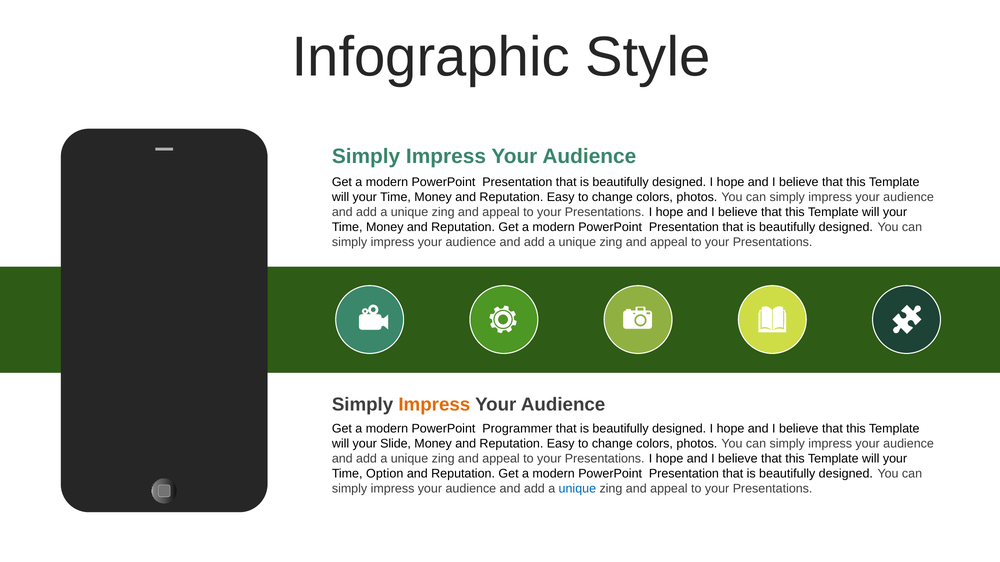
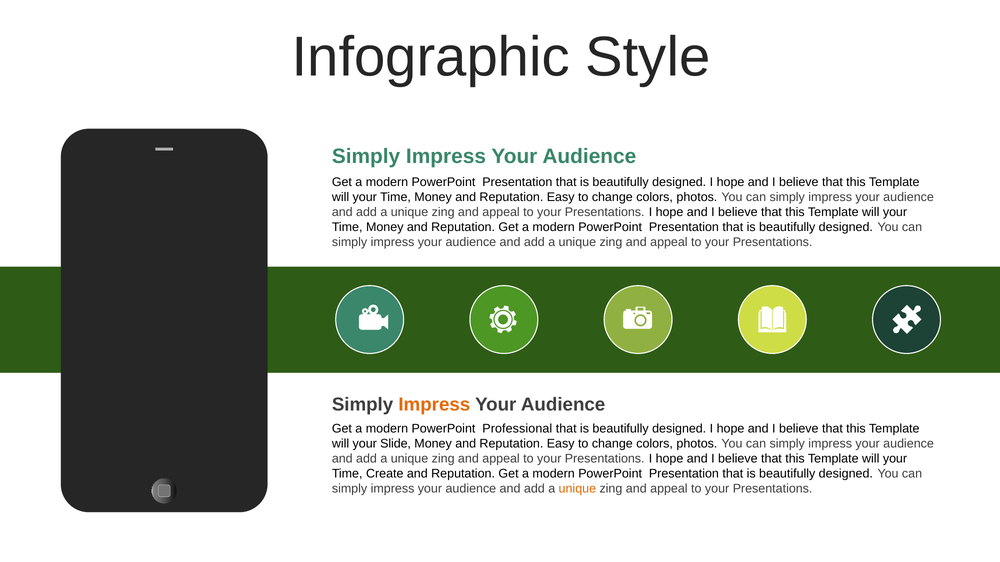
Programmer: Programmer -> Professional
Option: Option -> Create
unique at (577, 489) colour: blue -> orange
